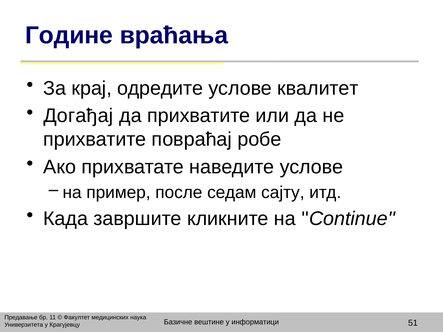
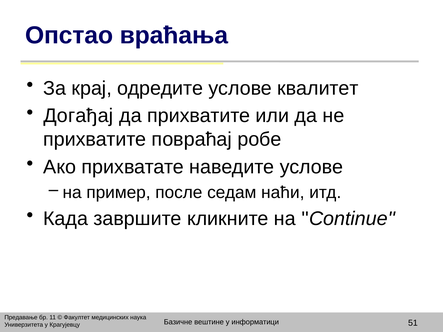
Године: Године -> Опстао
сајту: сајту -> наћи
